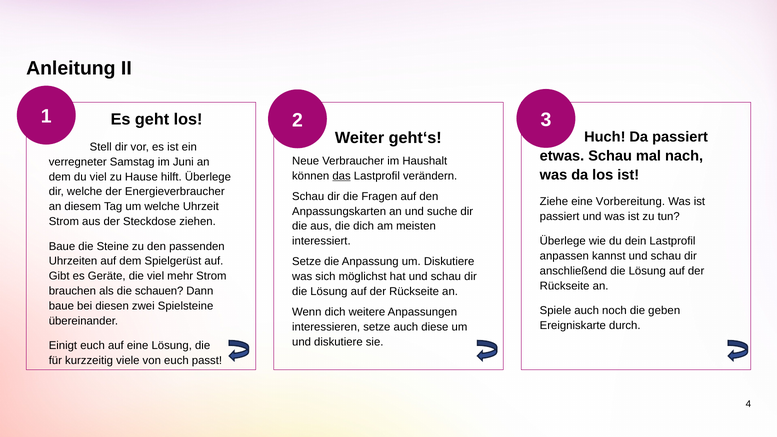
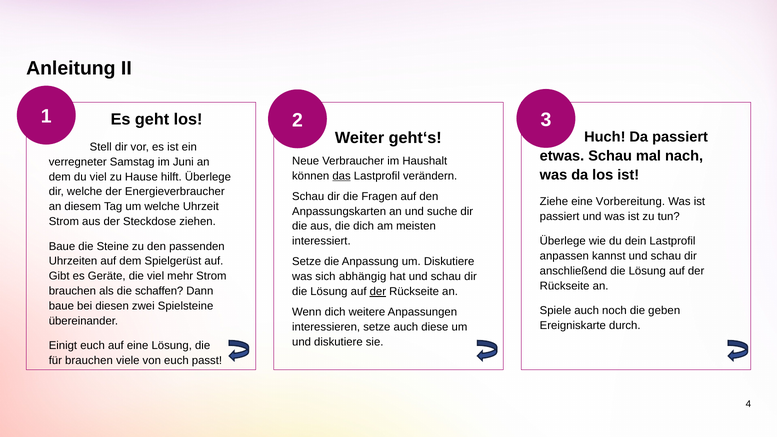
möglichst: möglichst -> abhängig
schauen: schauen -> schaffen
der at (378, 292) underline: none -> present
für kurzzeitig: kurzzeitig -> brauchen
